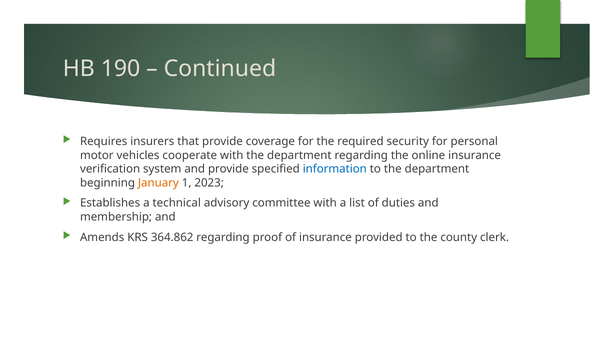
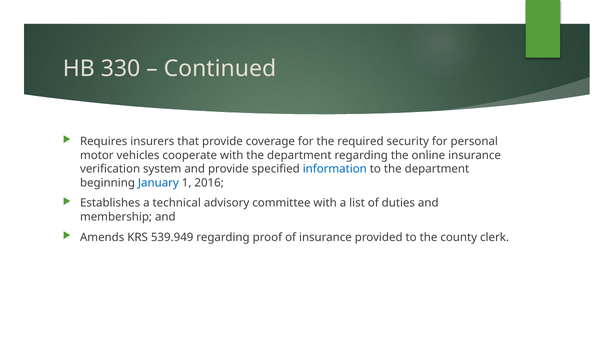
190: 190 -> 330
January colour: orange -> blue
2023: 2023 -> 2016
364.862: 364.862 -> 539.949
